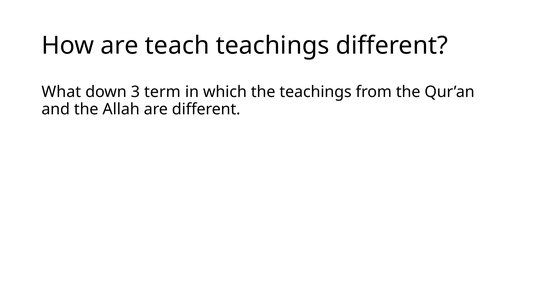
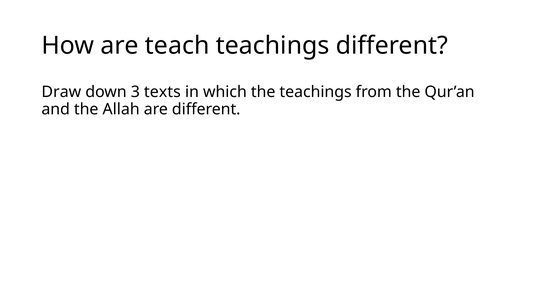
What: What -> Draw
term: term -> texts
